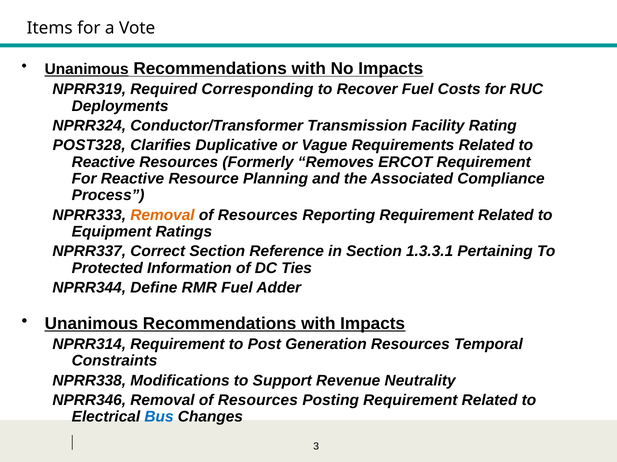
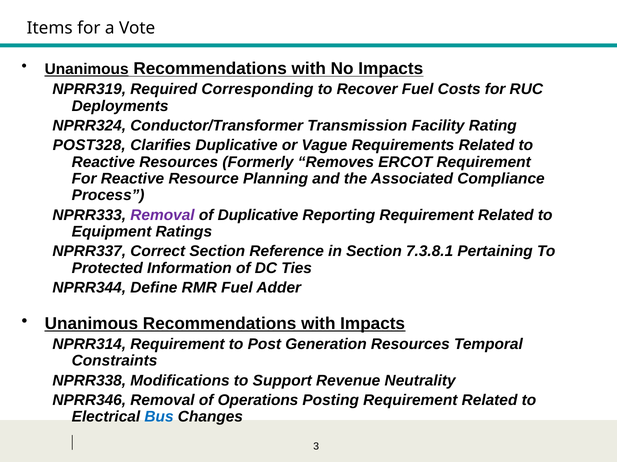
Removal at (162, 215) colour: orange -> purple
Resources at (258, 215): Resources -> Duplicative
1.3.3.1: 1.3.3.1 -> 7.3.8.1
NPRR346 Removal of Resources: Resources -> Operations
